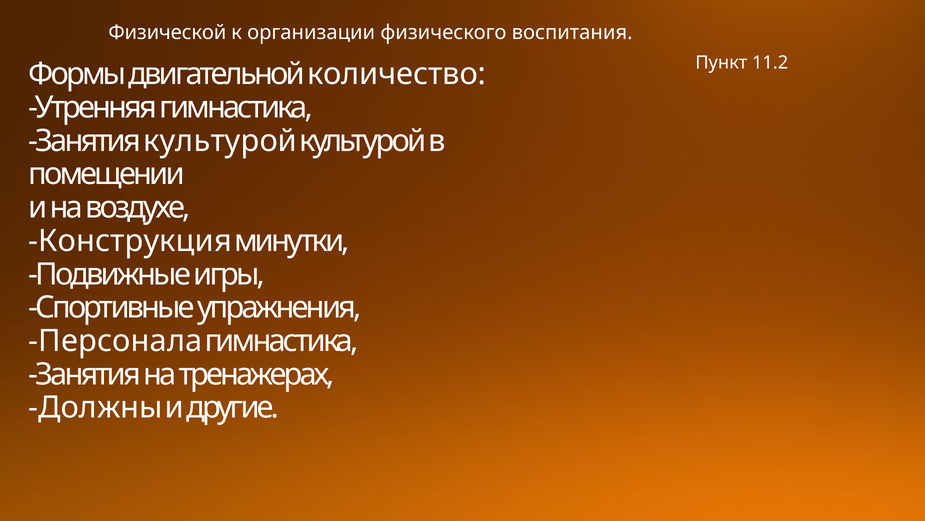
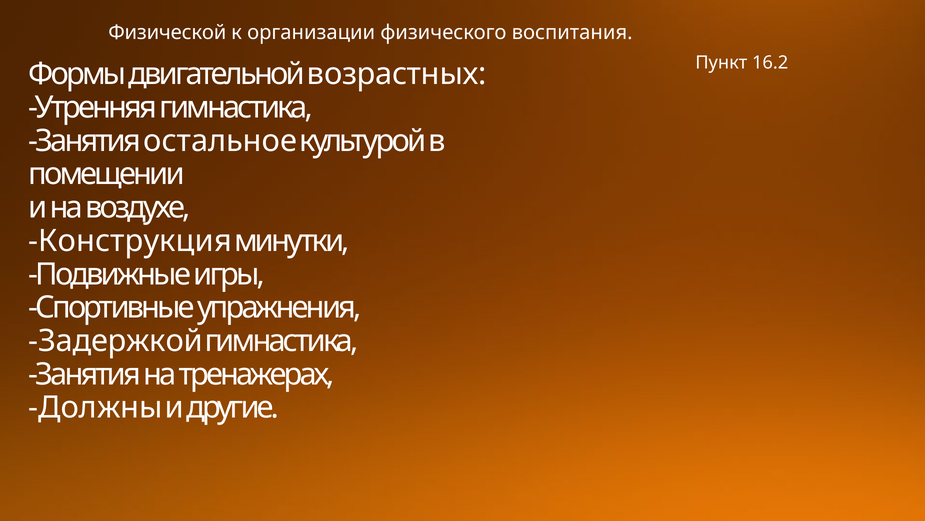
11.2: 11.2 -> 16.2
количество: количество -> возрастных
Занятия культурой: культурой -> остальное
Персонала: Персонала -> Задержкой
